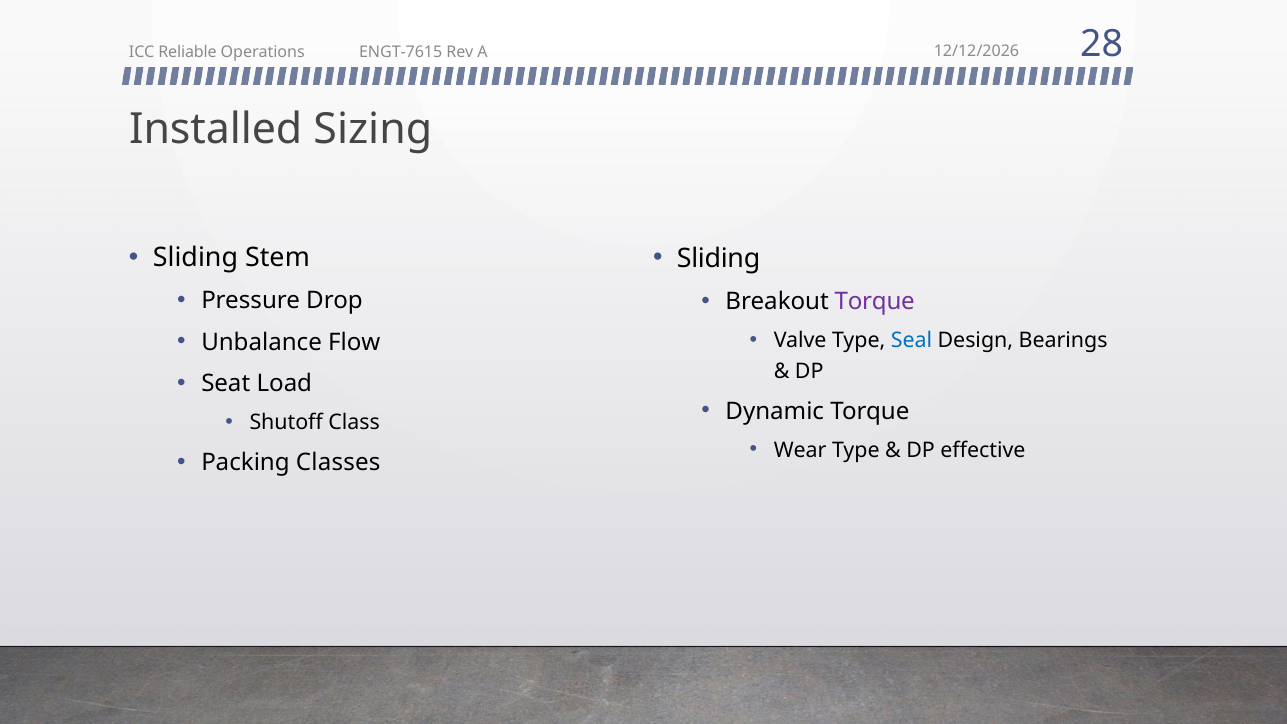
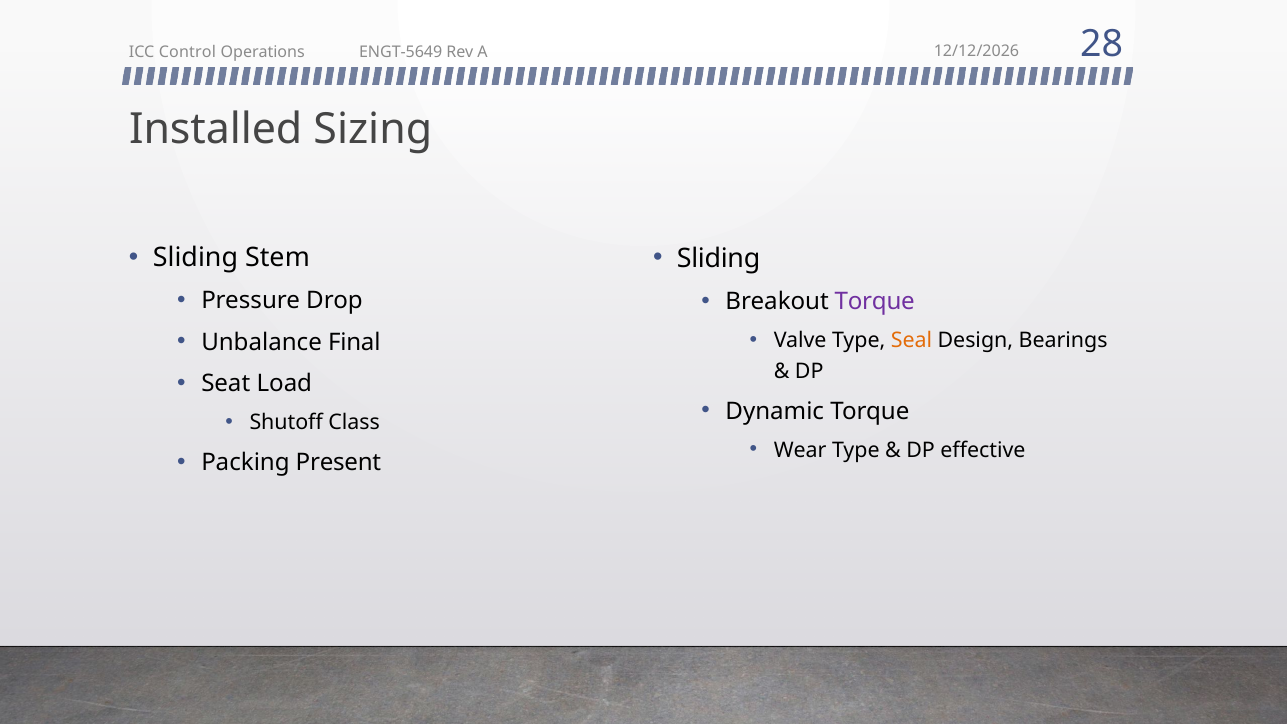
Reliable: Reliable -> Control
ENGT-7615: ENGT-7615 -> ENGT-5649
Seal colour: blue -> orange
Flow: Flow -> Final
Classes: Classes -> Present
